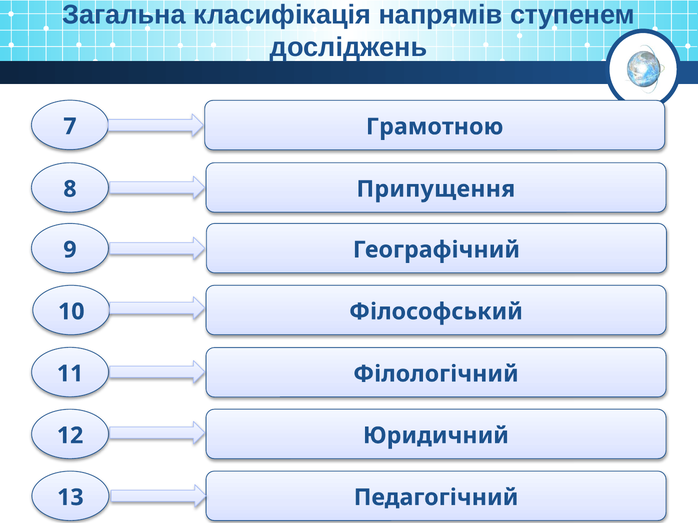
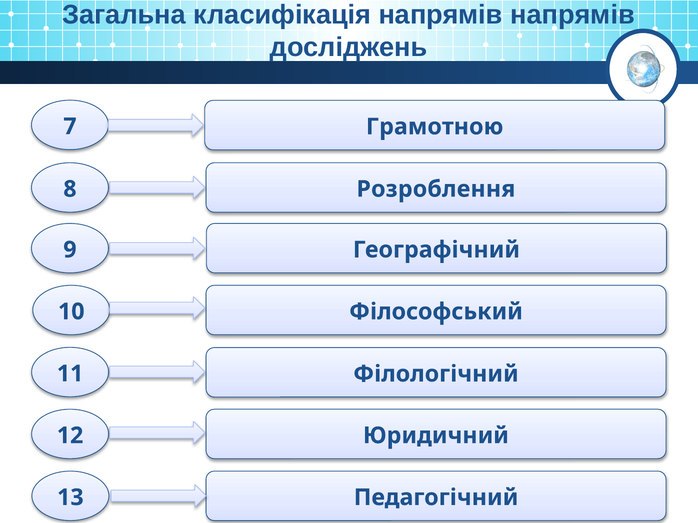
напрямів ступенем: ступенем -> напрямів
Припущення: Припущення -> Розроблення
